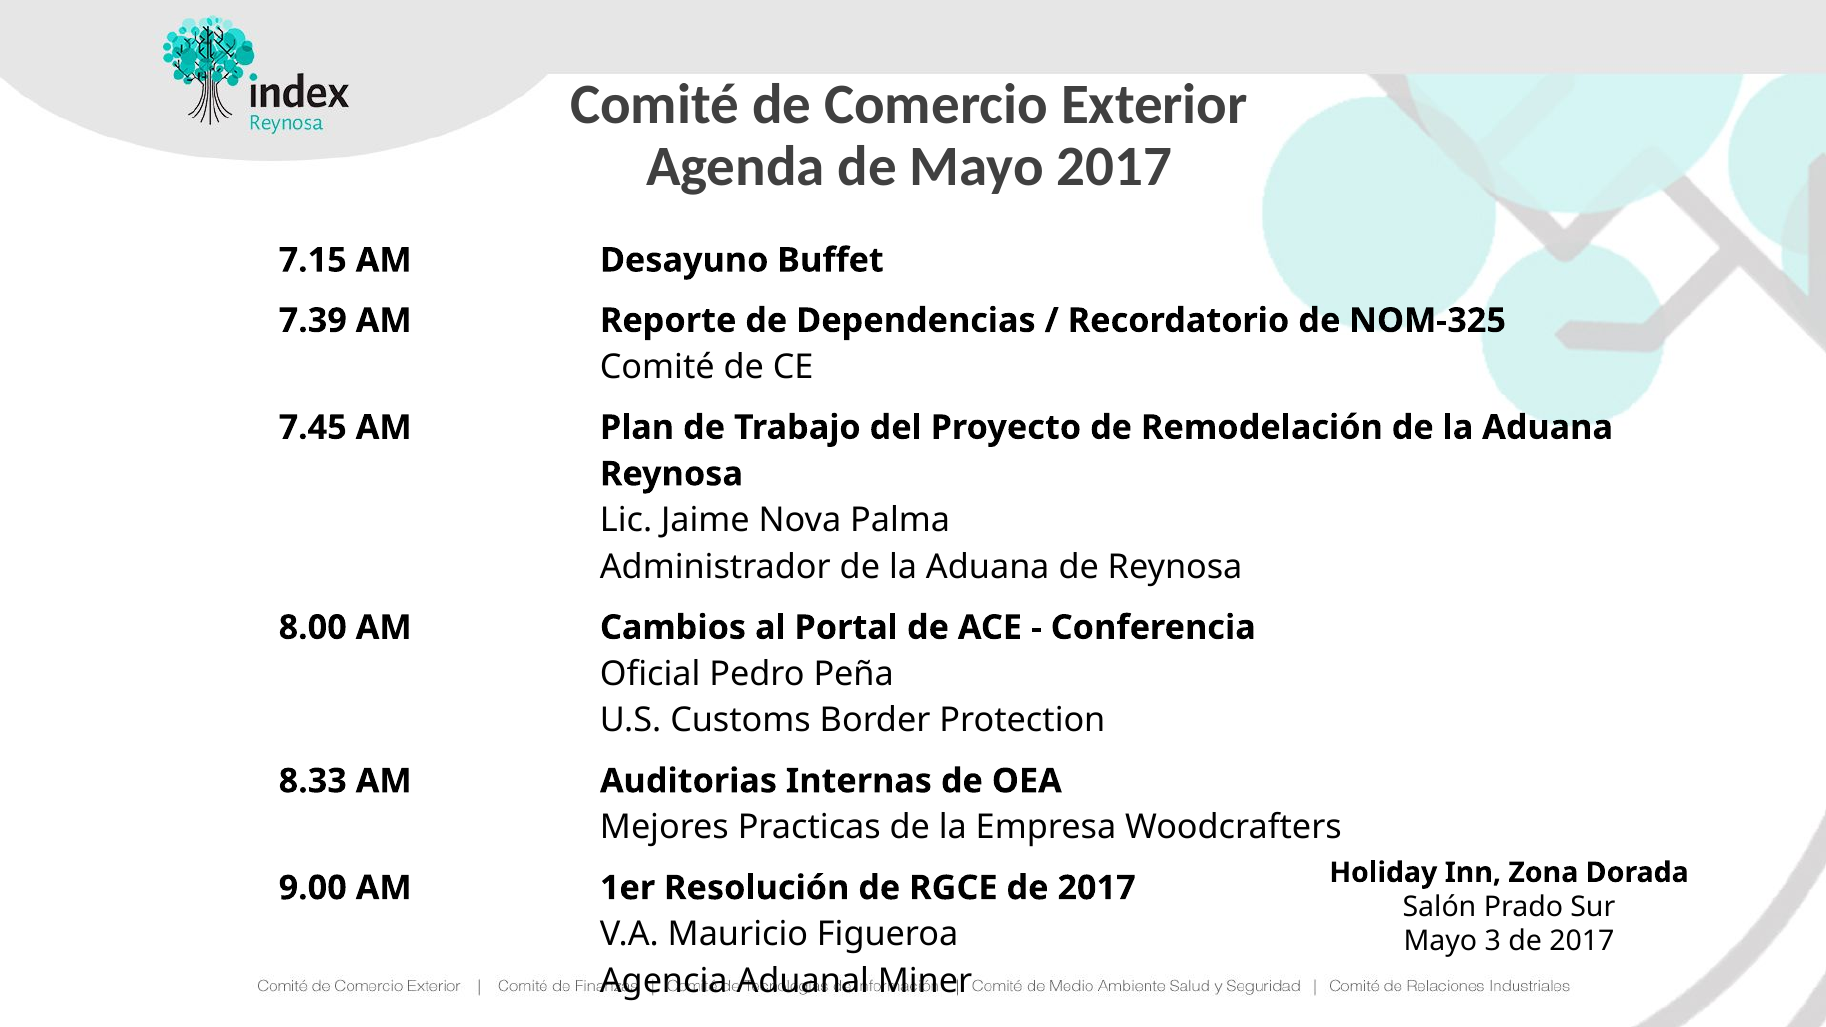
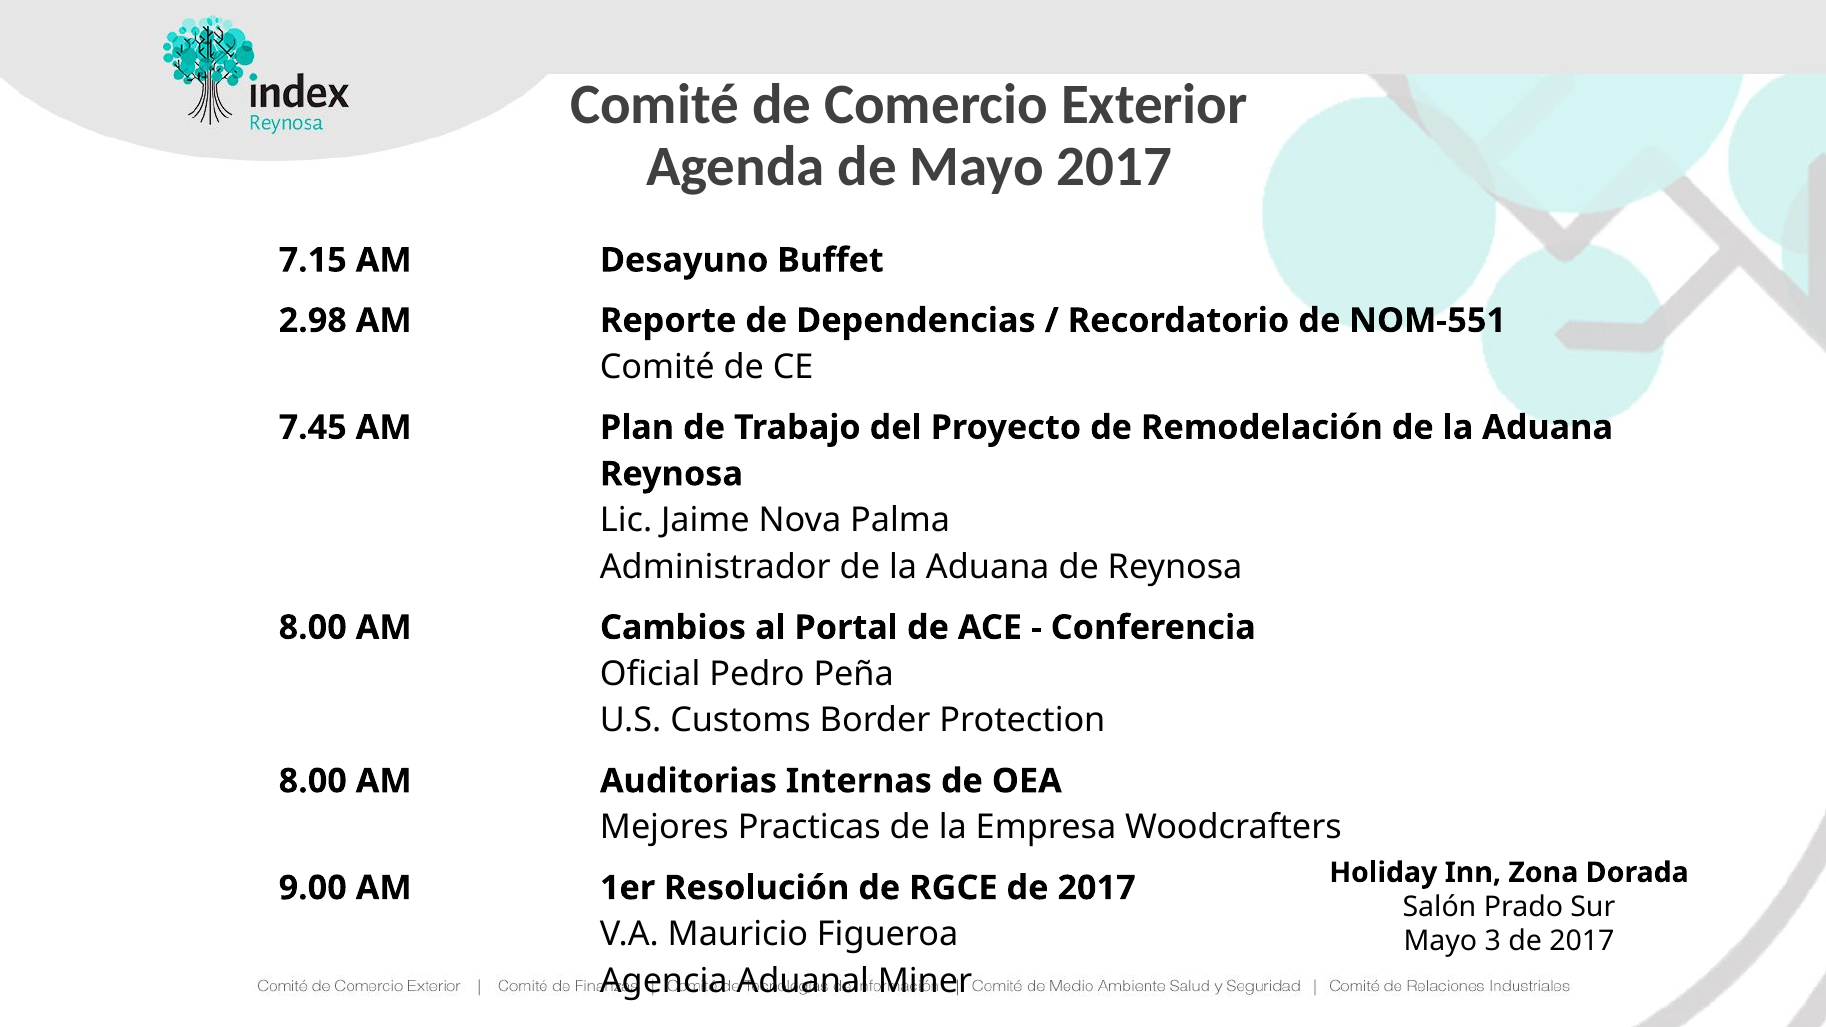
7.39: 7.39 -> 2.98
NOM-325: NOM-325 -> NOM-551
8.33 at (313, 781): 8.33 -> 8.00
